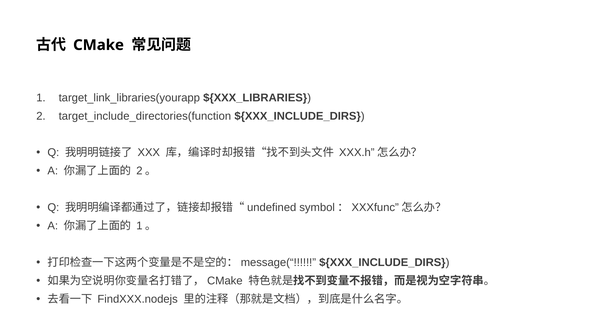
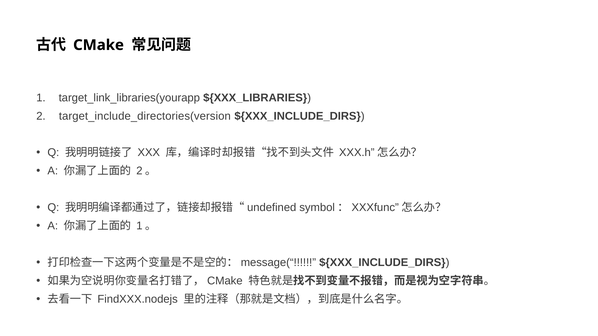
target_include_directories(function: target_include_directories(function -> target_include_directories(version
